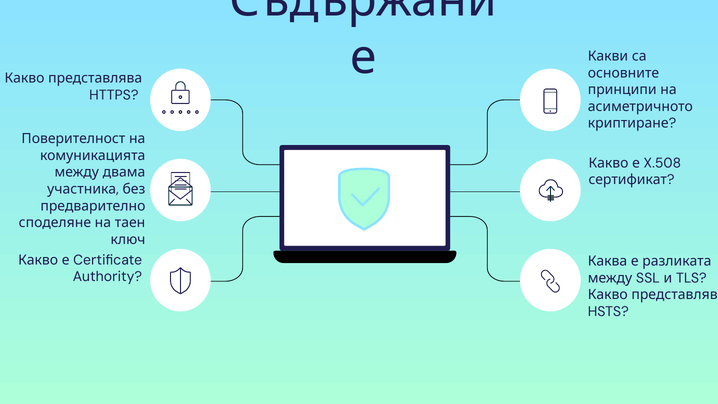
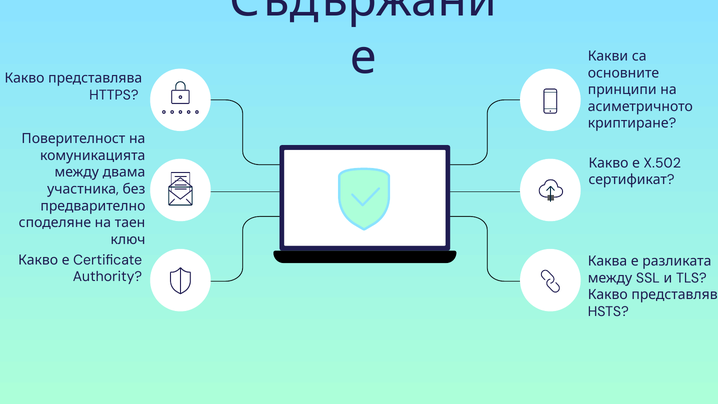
X.508: X.508 -> X.502
